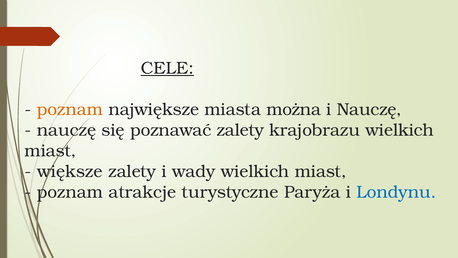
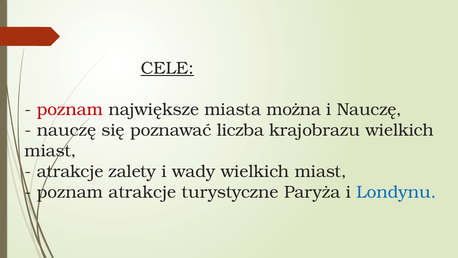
poznam at (70, 109) colour: orange -> red
poznawać zalety: zalety -> liczba
większe at (70, 171): większe -> atrakcje
